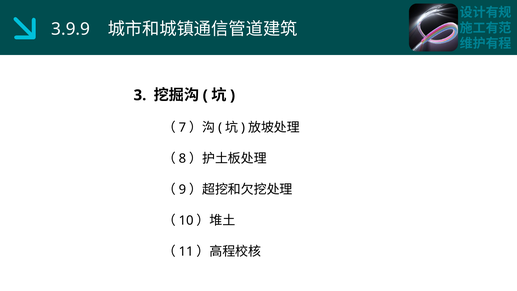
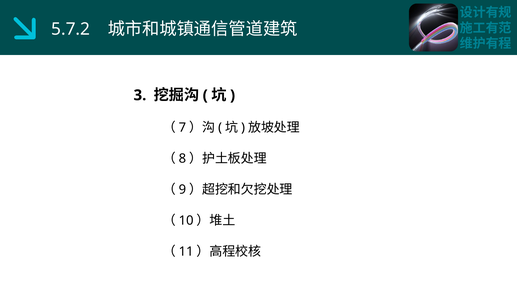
3.9.9: 3.9.9 -> 5.7.2
